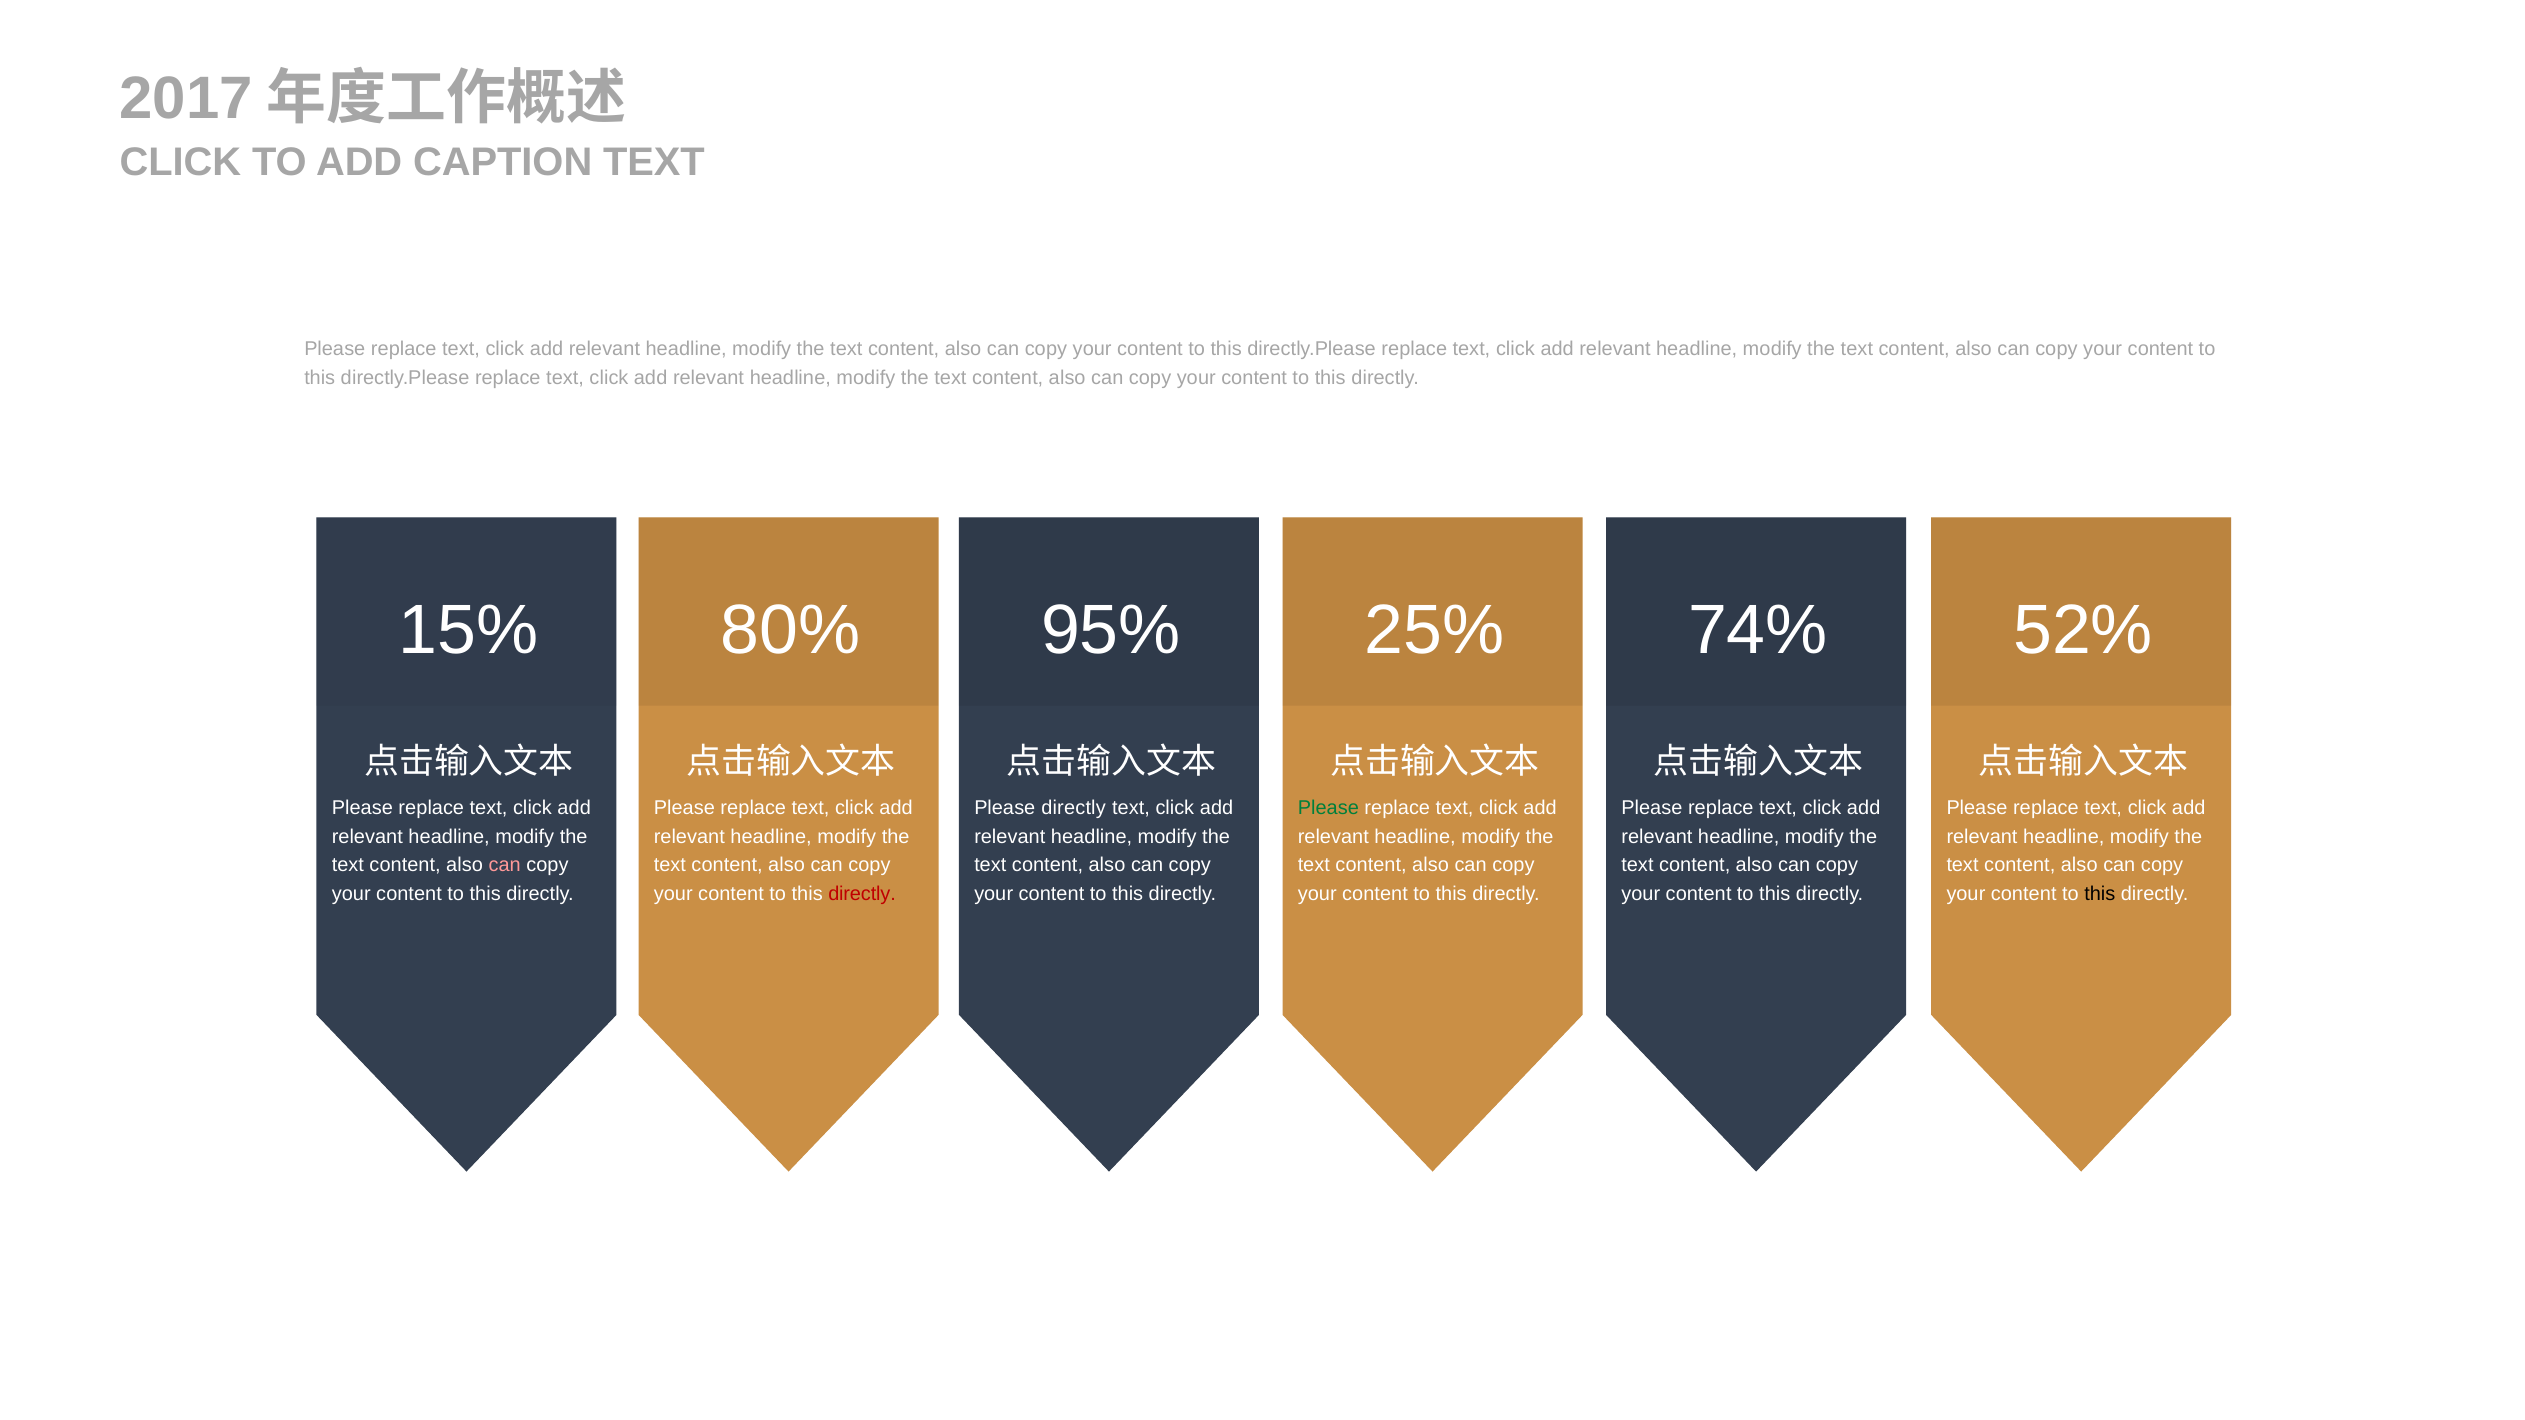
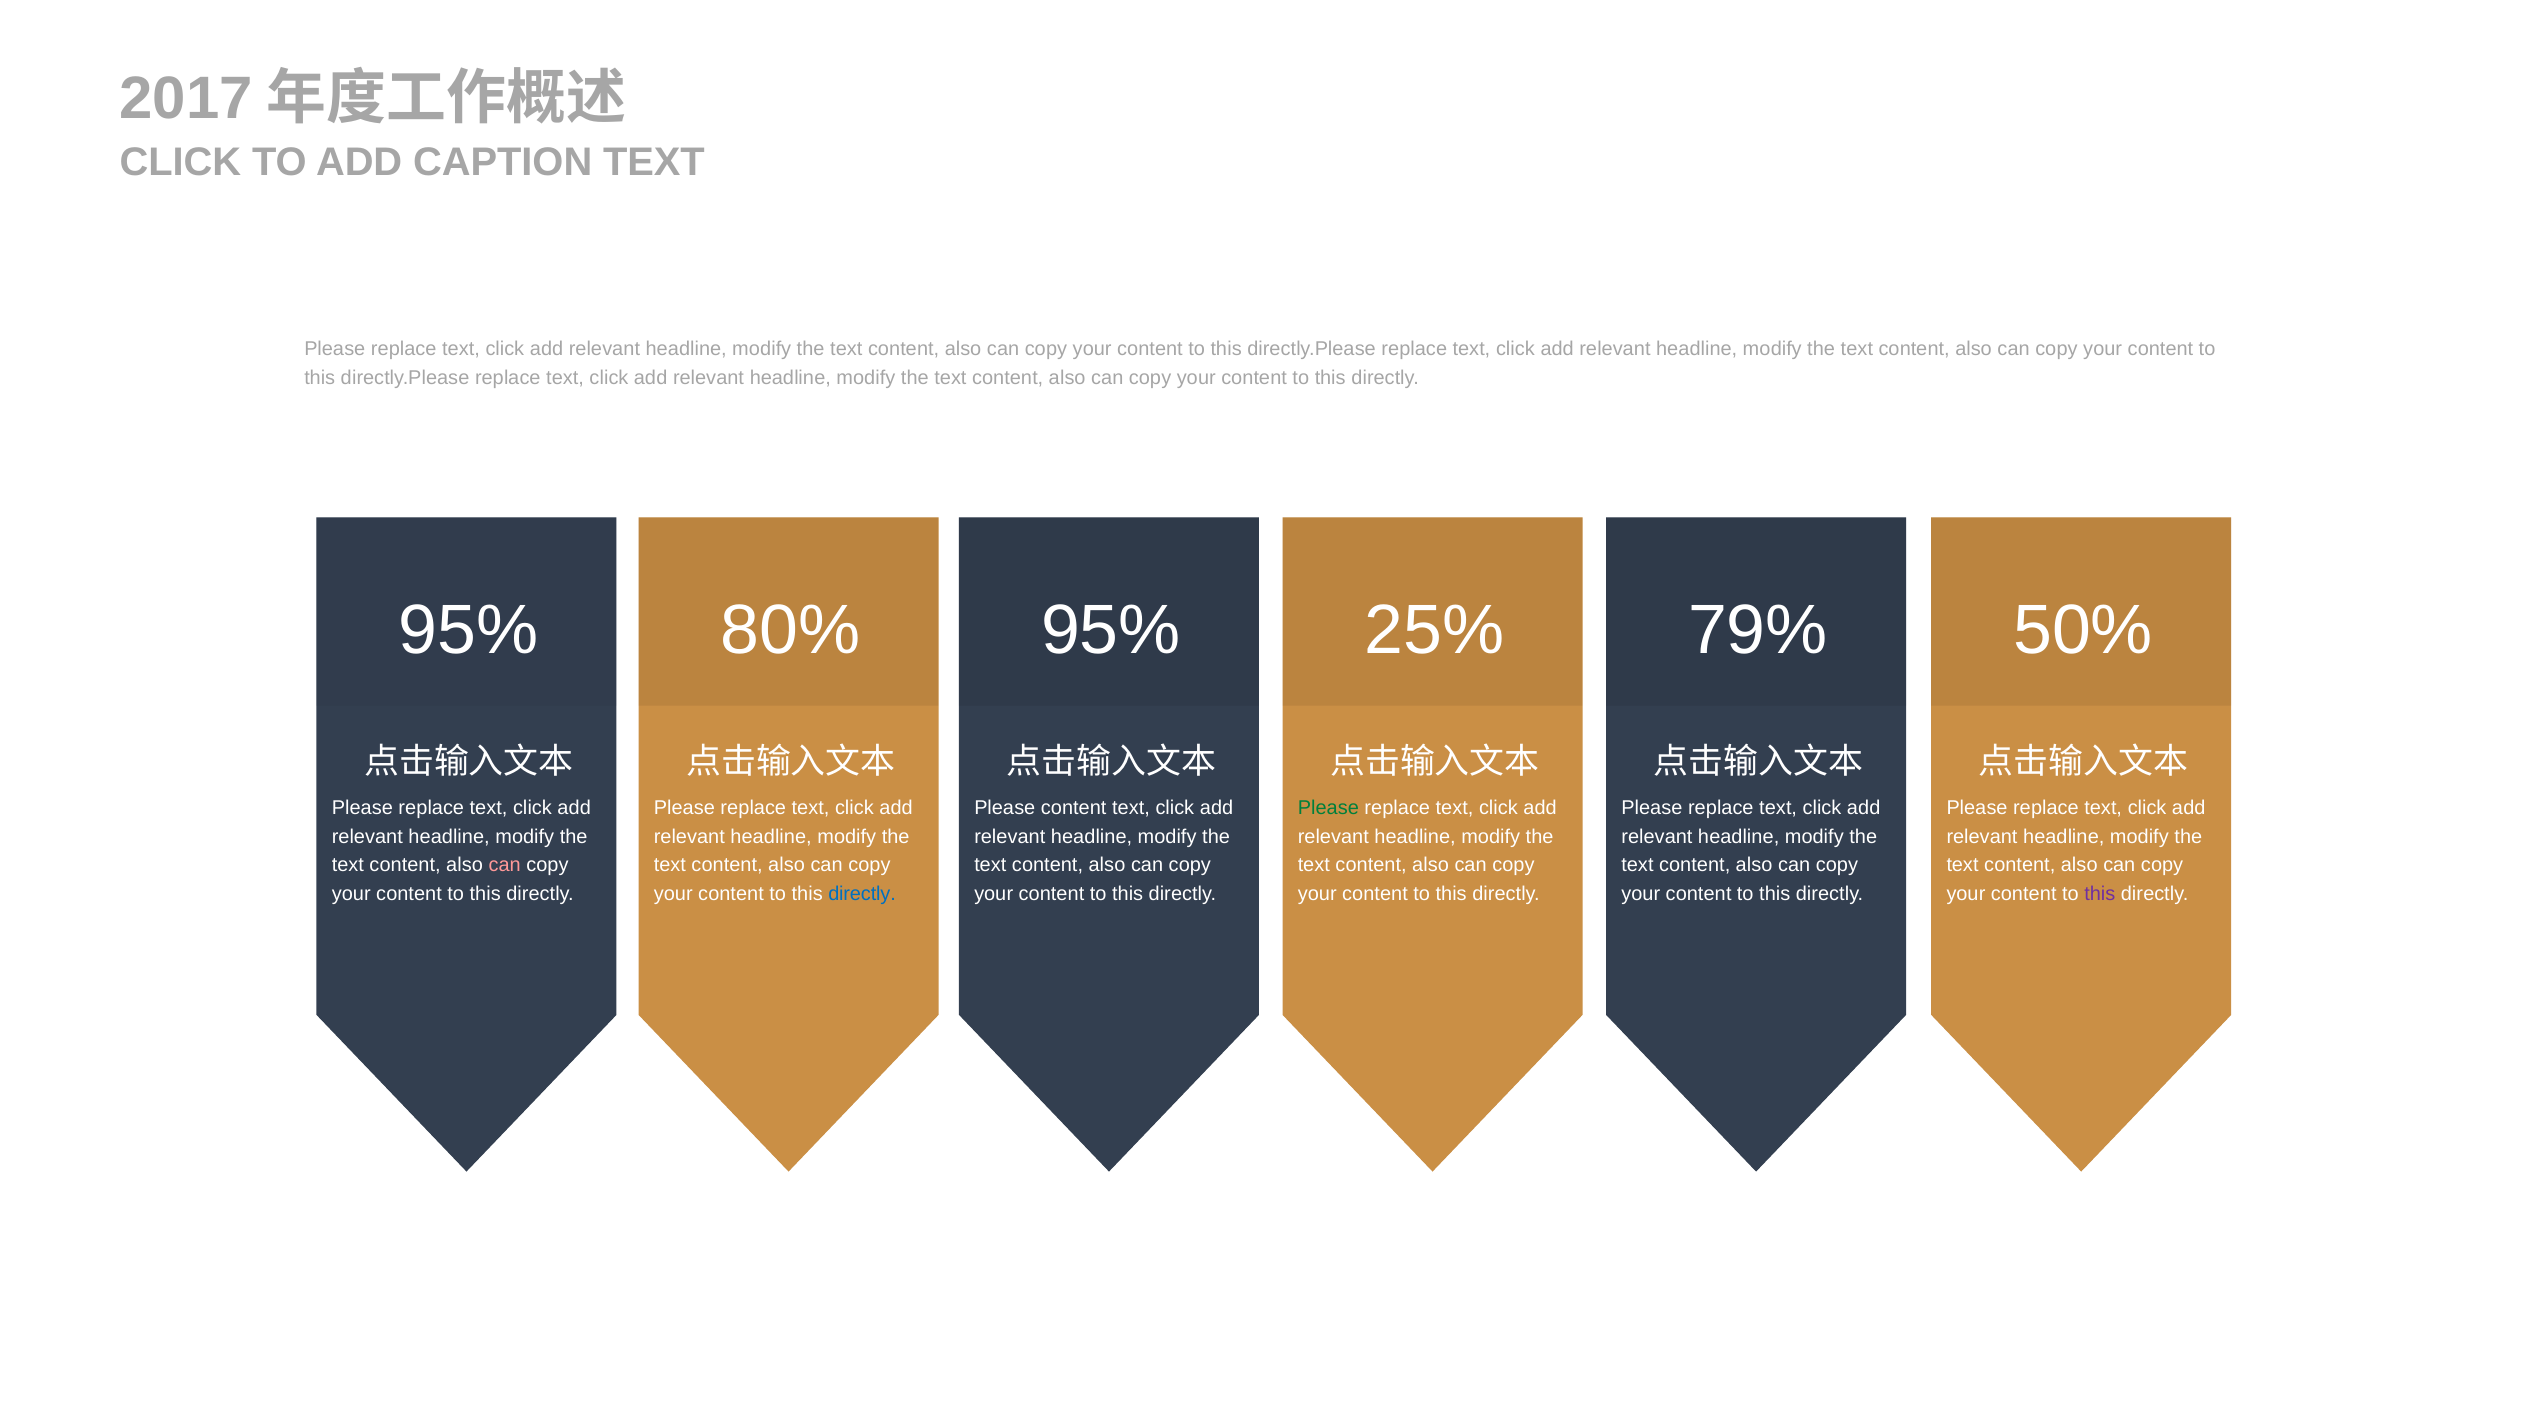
15% at (469, 631): 15% -> 95%
74%: 74% -> 79%
52%: 52% -> 50%
Please directly: directly -> content
directly at (862, 894) colour: red -> blue
this at (2100, 894) colour: black -> purple
